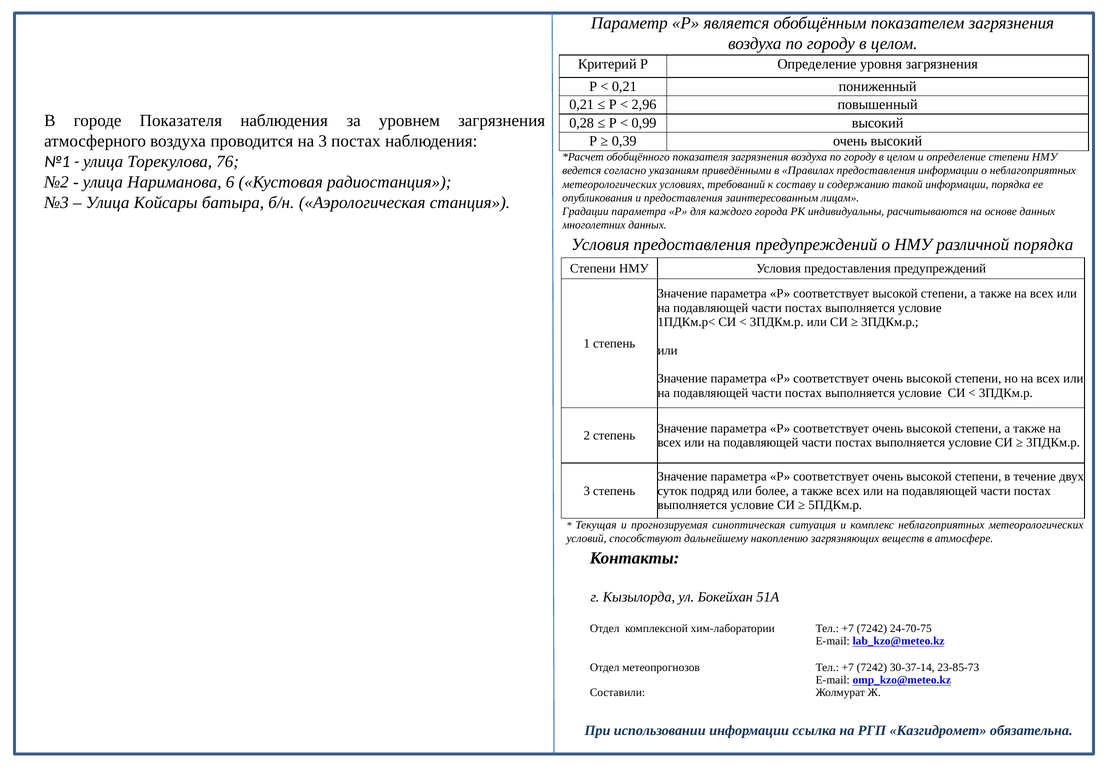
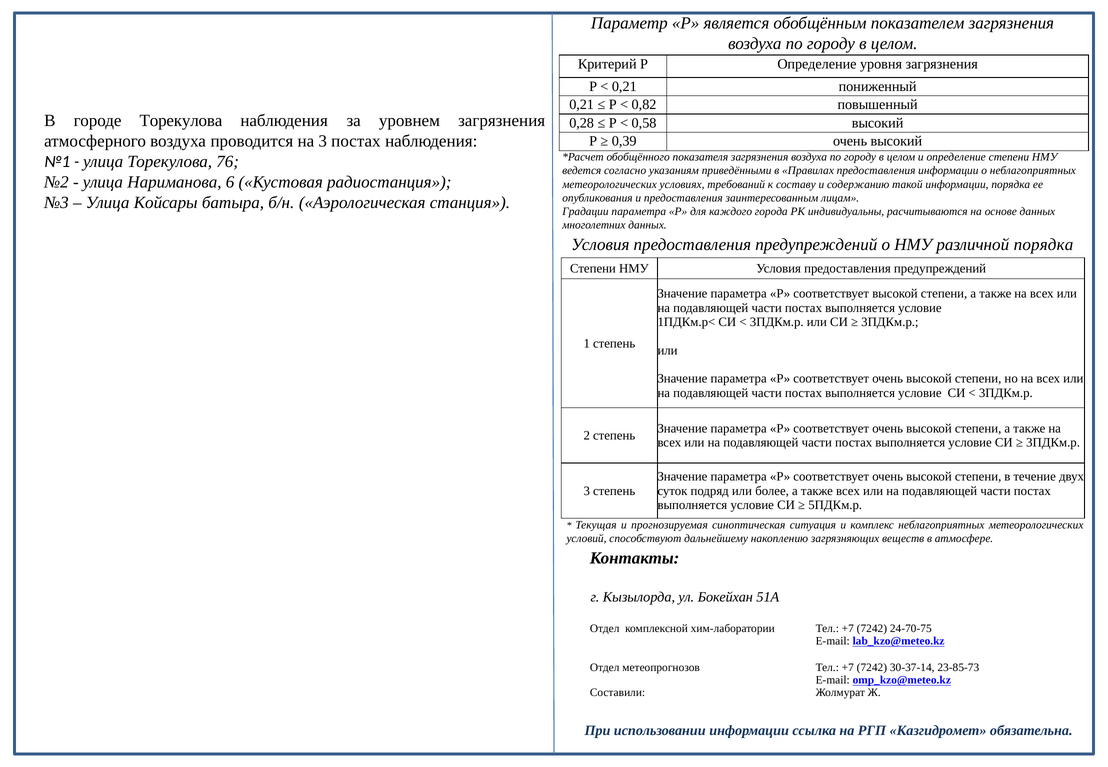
2,96: 2,96 -> 0,82
городе Показателя: Показателя -> Торекулова
0,99: 0,99 -> 0,58
